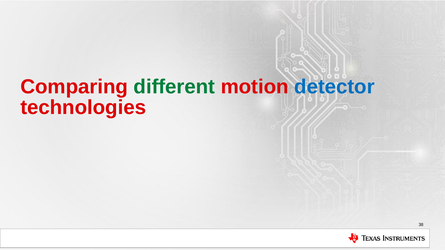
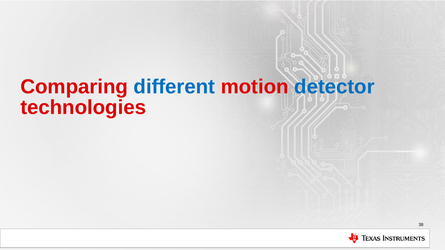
different colour: green -> blue
